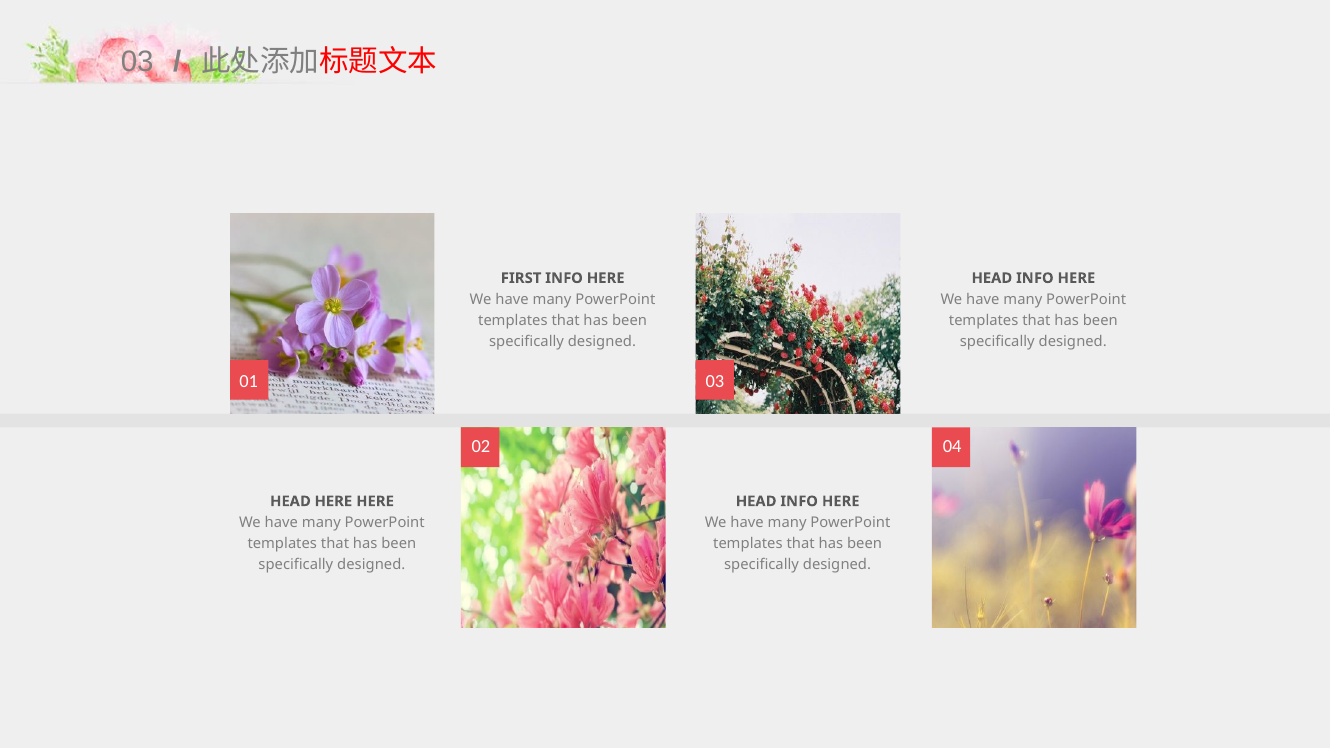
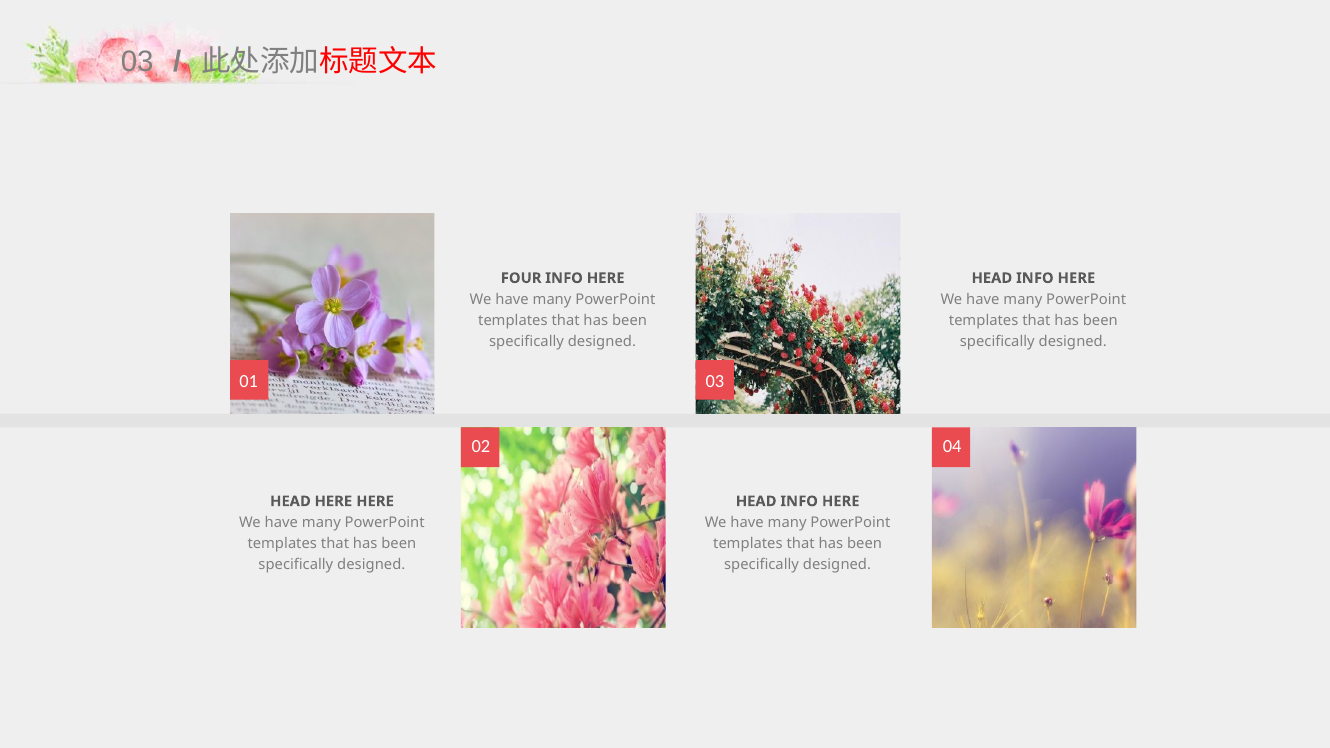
FIRST: FIRST -> FOUR
